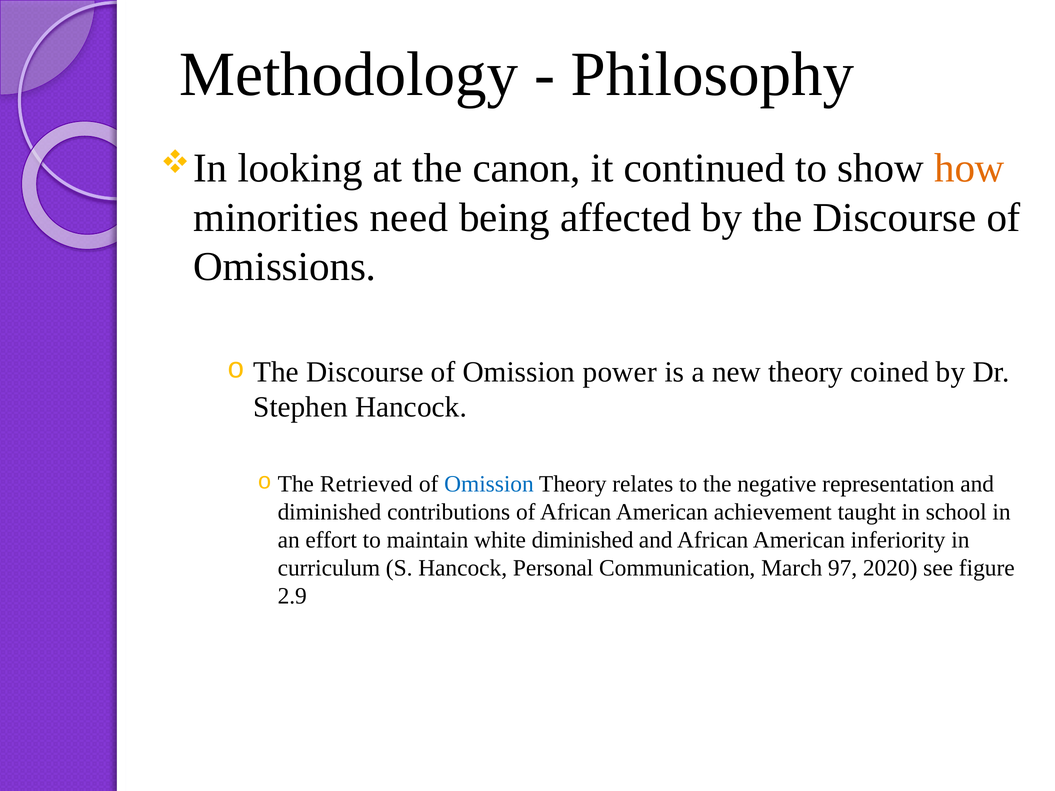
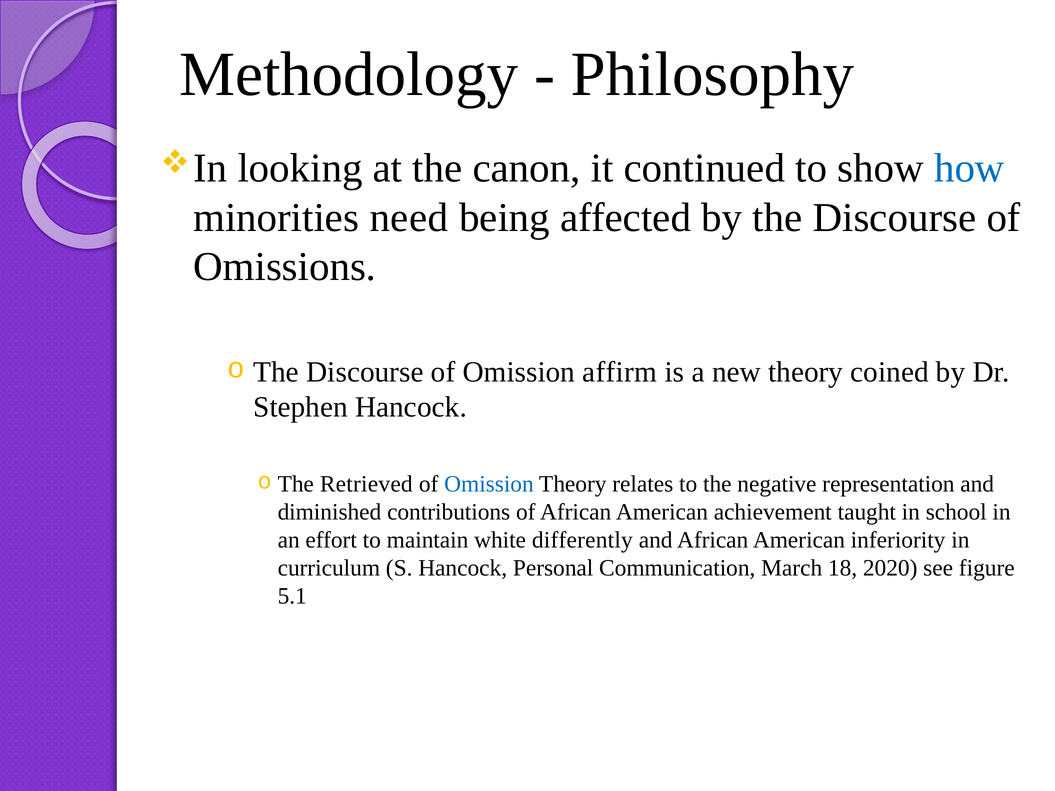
how colour: orange -> blue
power: power -> affirm
white diminished: diminished -> differently
97: 97 -> 18
2.9: 2.9 -> 5.1
